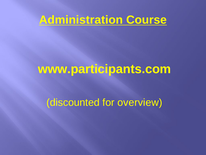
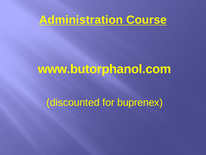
www.participants.com: www.participants.com -> www.butorphanol.com
overview: overview -> buprenex
